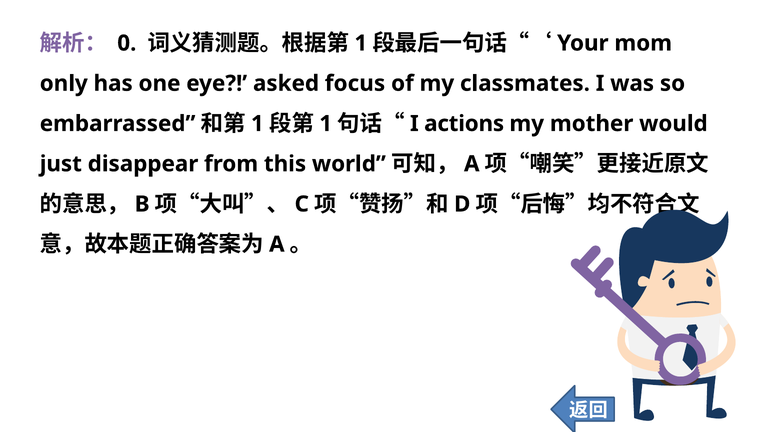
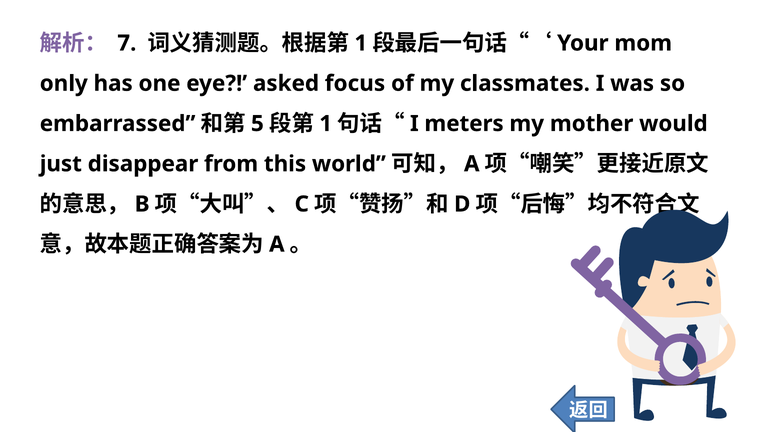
0: 0 -> 7
1 at (257, 124): 1 -> 5
actions: actions -> meters
